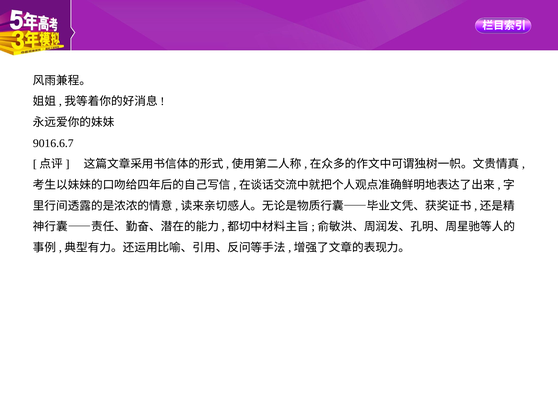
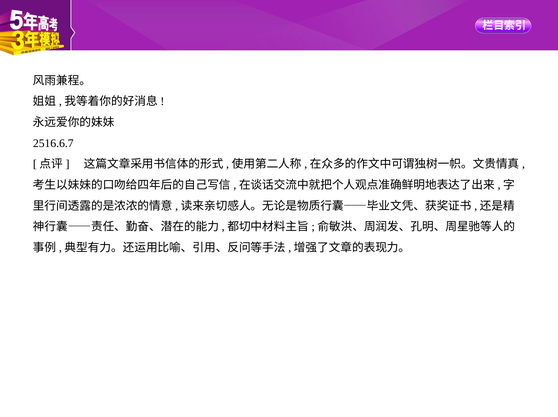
9016.6.7: 9016.6.7 -> 2516.6.7
